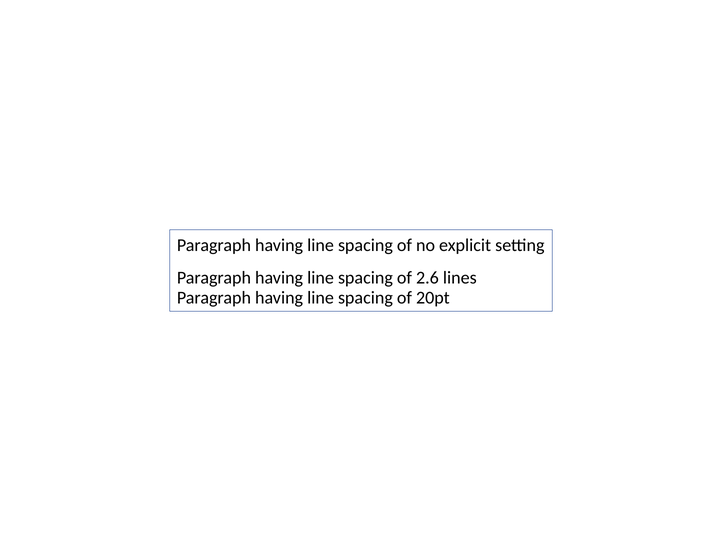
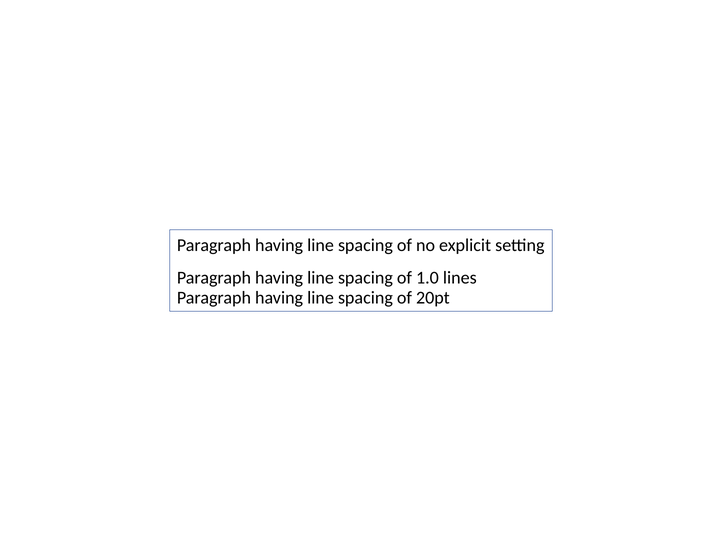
2.6: 2.6 -> 1.0
